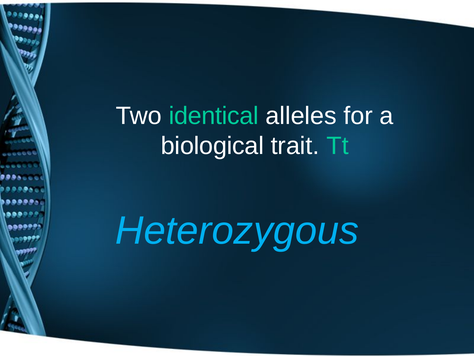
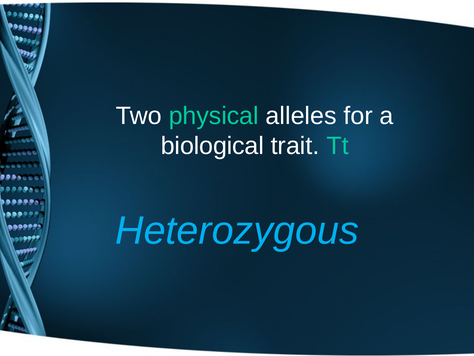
identical: identical -> physical
